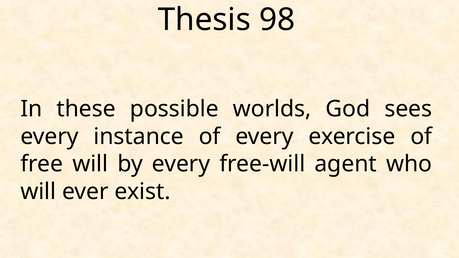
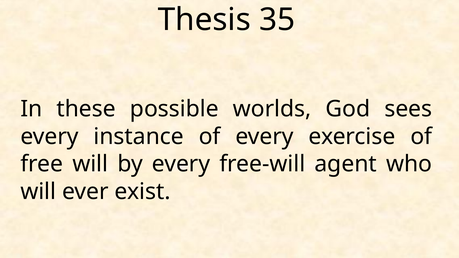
98: 98 -> 35
